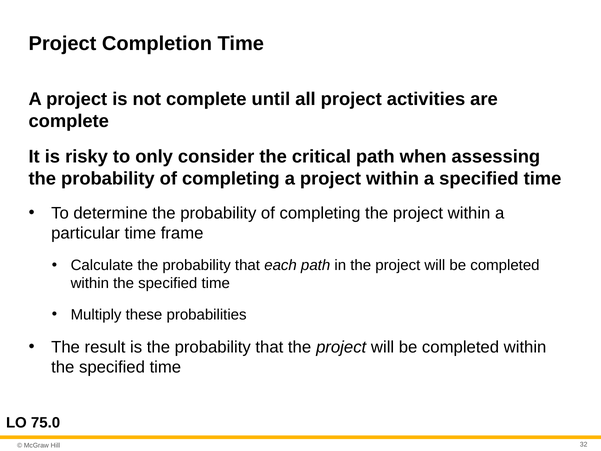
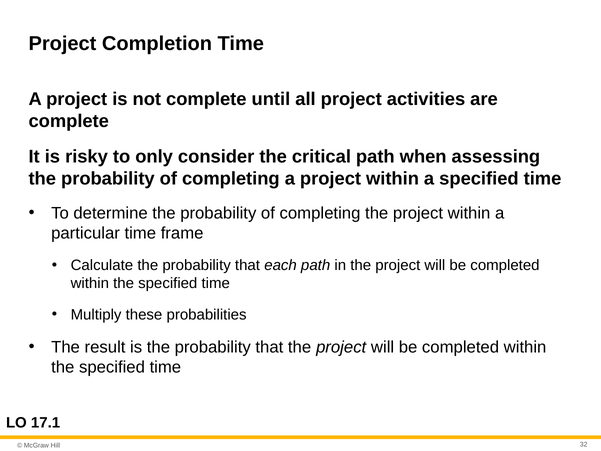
75.0: 75.0 -> 17.1
